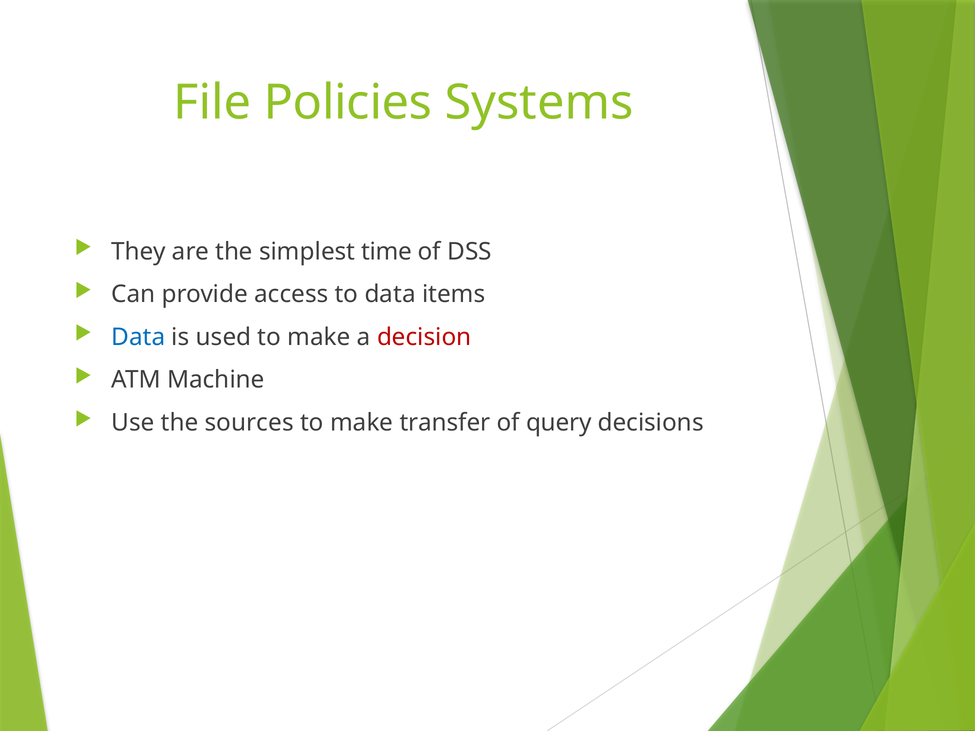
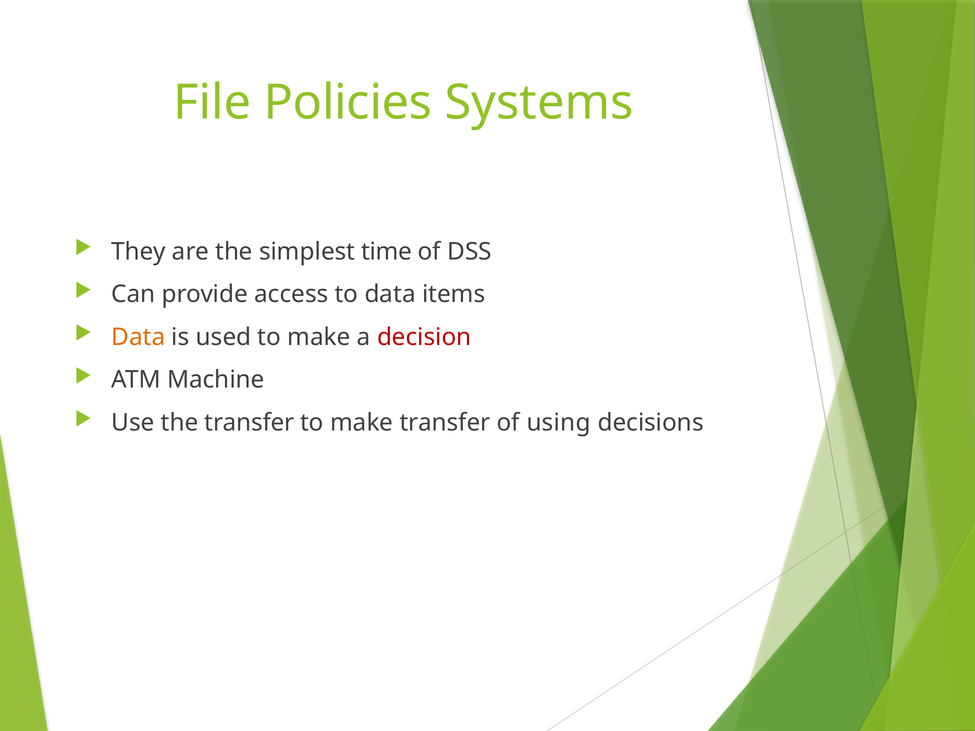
Data at (138, 337) colour: blue -> orange
the sources: sources -> transfer
query: query -> using
